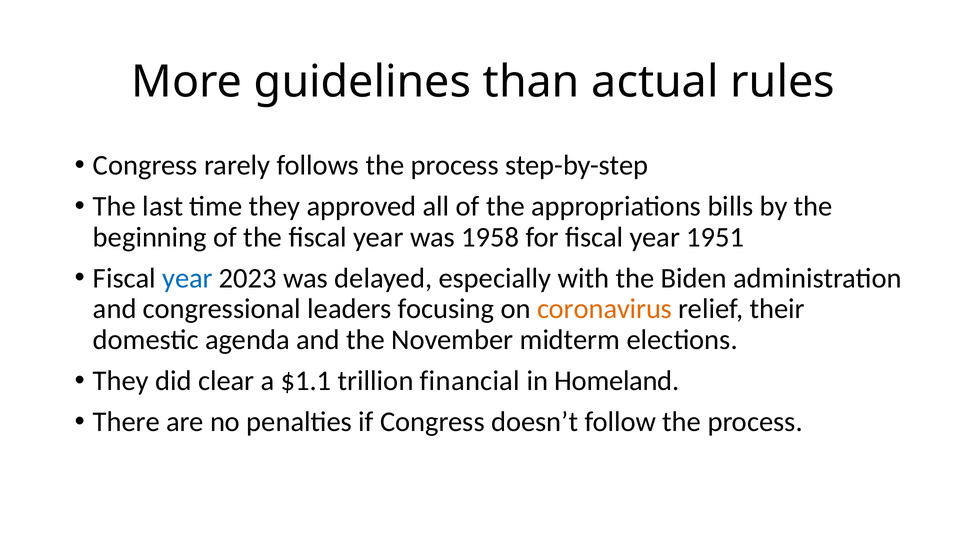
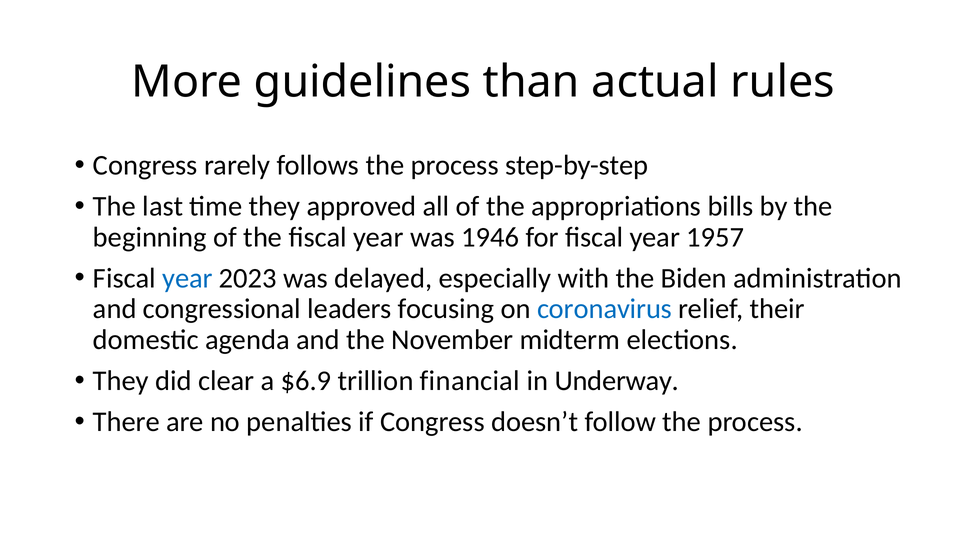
1958: 1958 -> 1946
1951: 1951 -> 1957
coronavirus colour: orange -> blue
$1.1: $1.1 -> $6.9
Homeland: Homeland -> Underway
